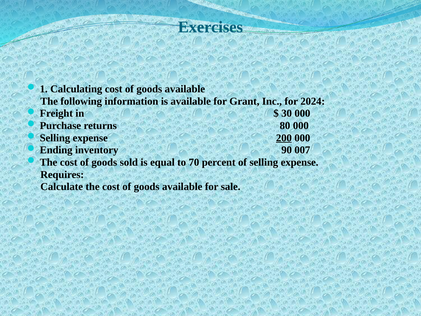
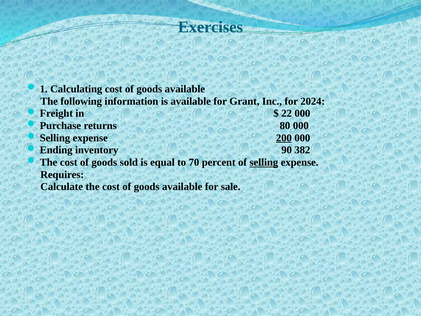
30: 30 -> 22
007: 007 -> 382
selling at (264, 162) underline: none -> present
